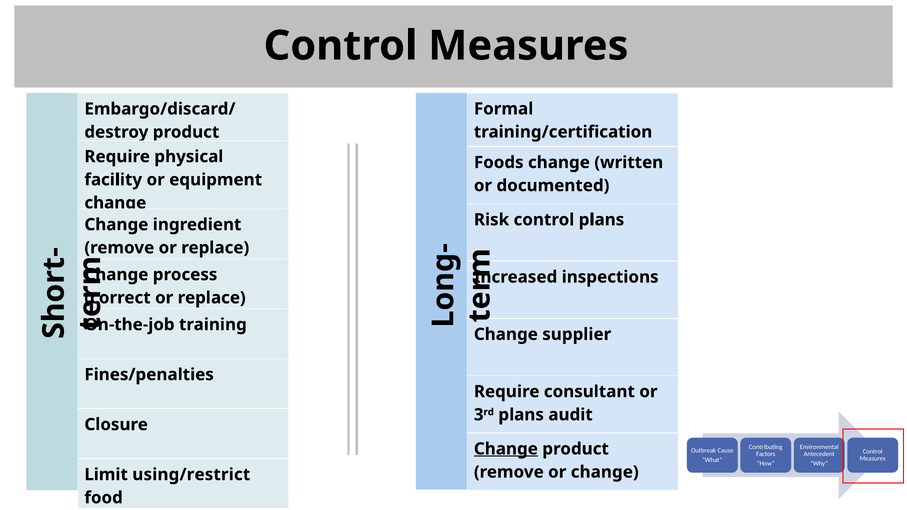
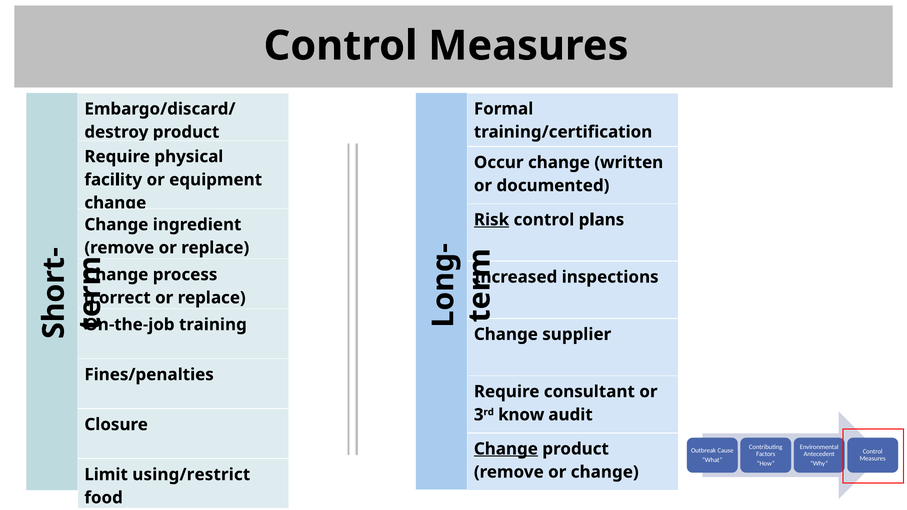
Foods: Foods -> Occur
Risk underline: none -> present
3rd plans: plans -> know
